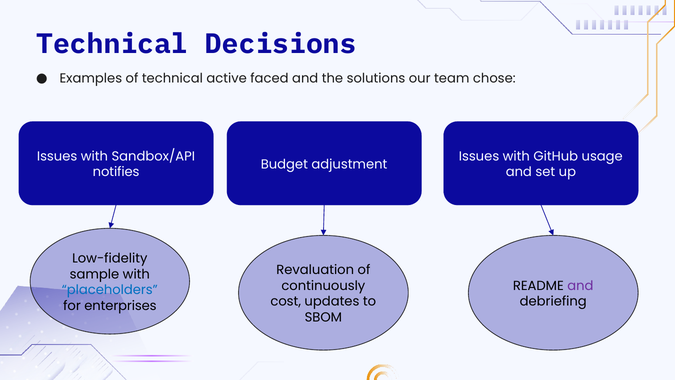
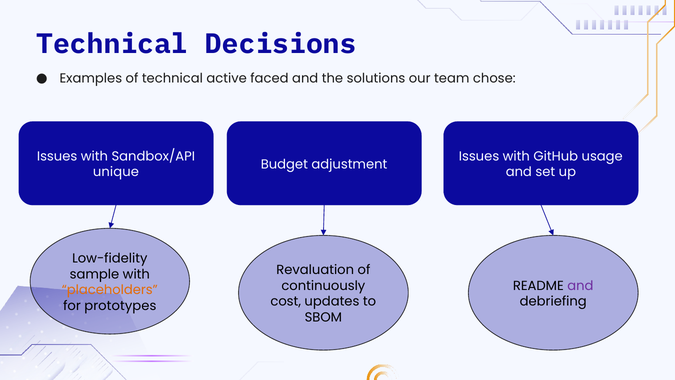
notifies: notifies -> unique
placeholders colour: blue -> orange
enterprises: enterprises -> prototypes
